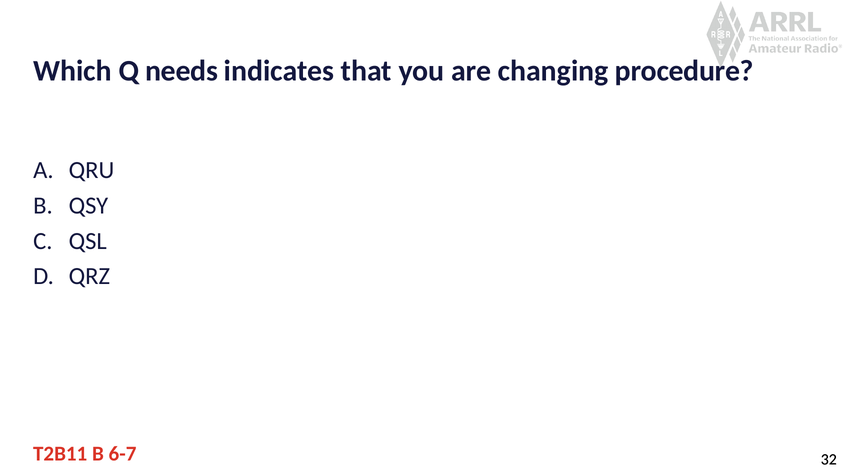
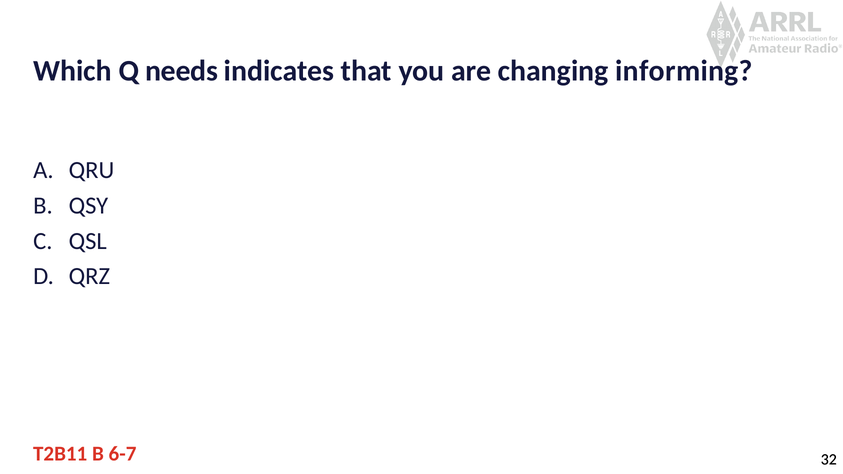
procedure: procedure -> informing
